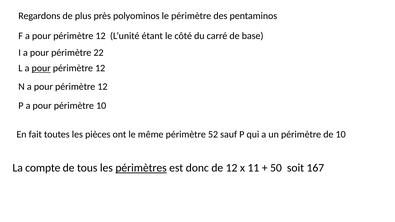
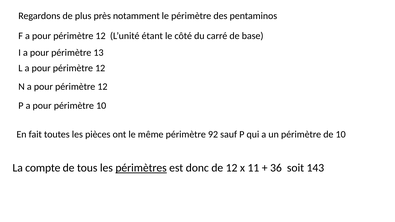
polyominos: polyominos -> notamment
22: 22 -> 13
pour at (41, 68) underline: present -> none
52: 52 -> 92
50: 50 -> 36
167: 167 -> 143
